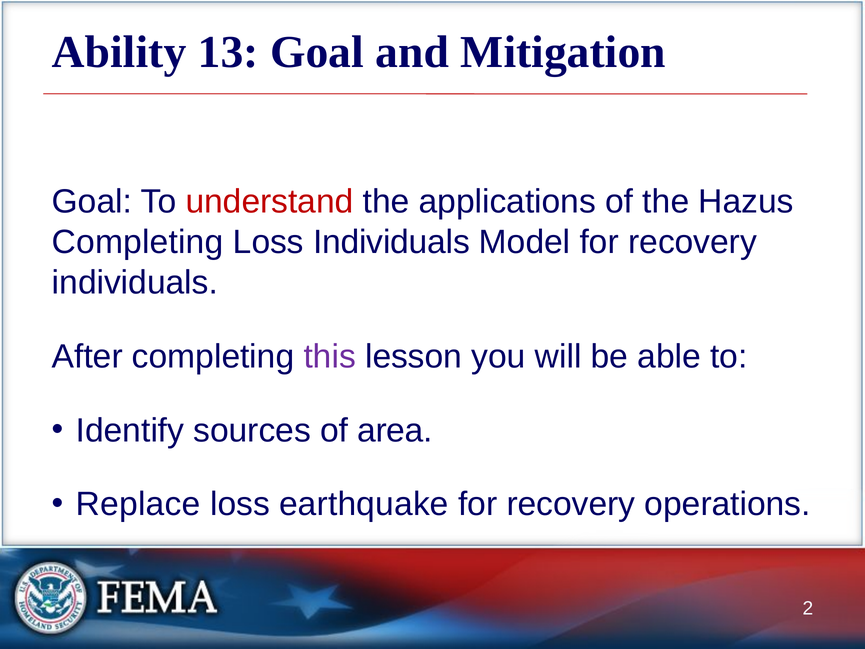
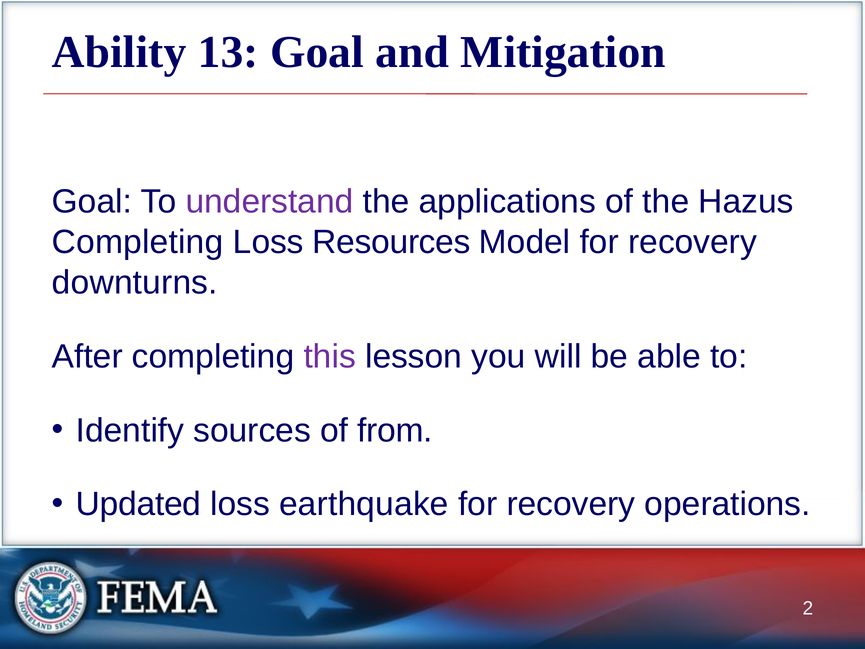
understand colour: red -> purple
Loss Individuals: Individuals -> Resources
individuals at (135, 282): individuals -> downturns
area: area -> from
Replace: Replace -> Updated
